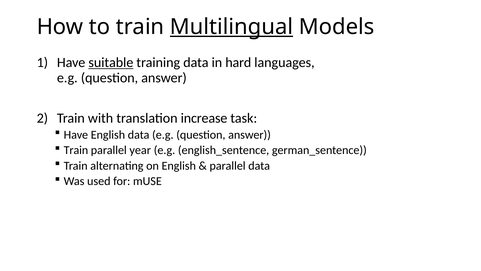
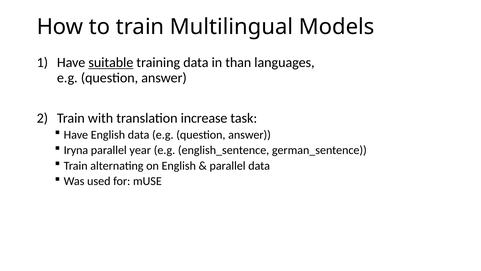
Multilingual underline: present -> none
hard: hard -> than
Train at (76, 150): Train -> Iryna
